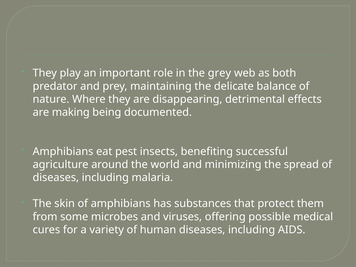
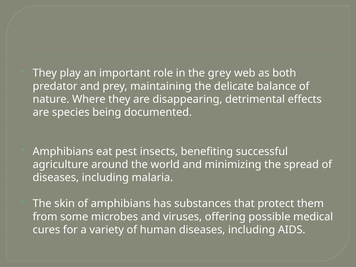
making: making -> species
